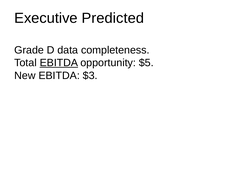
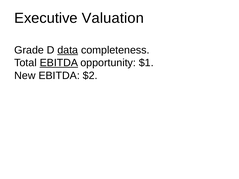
Predicted: Predicted -> Valuation
data underline: none -> present
$5: $5 -> $1
$3: $3 -> $2
